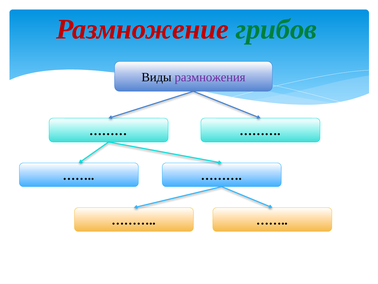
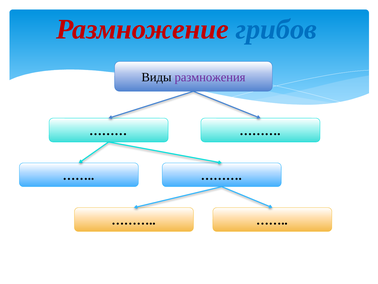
грибов colour: green -> blue
